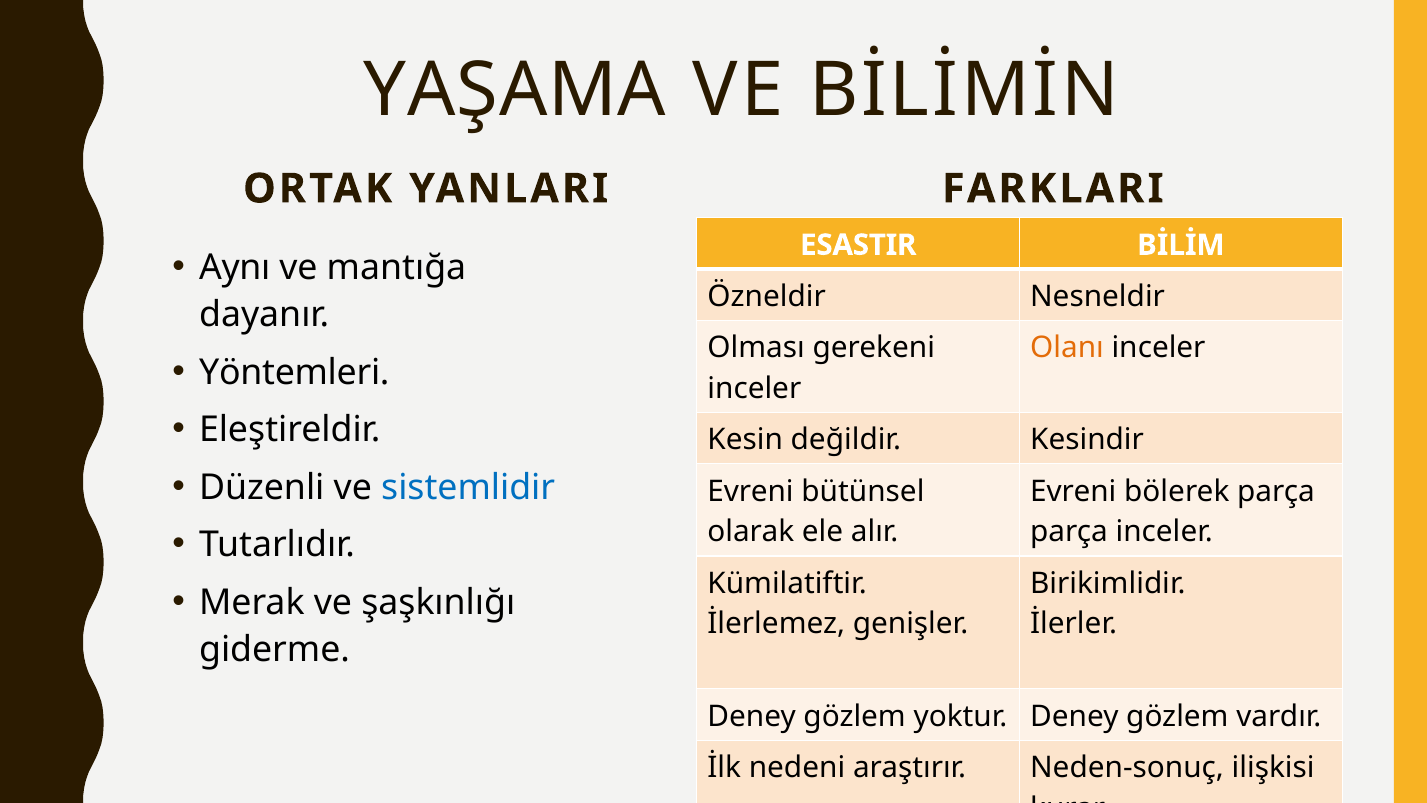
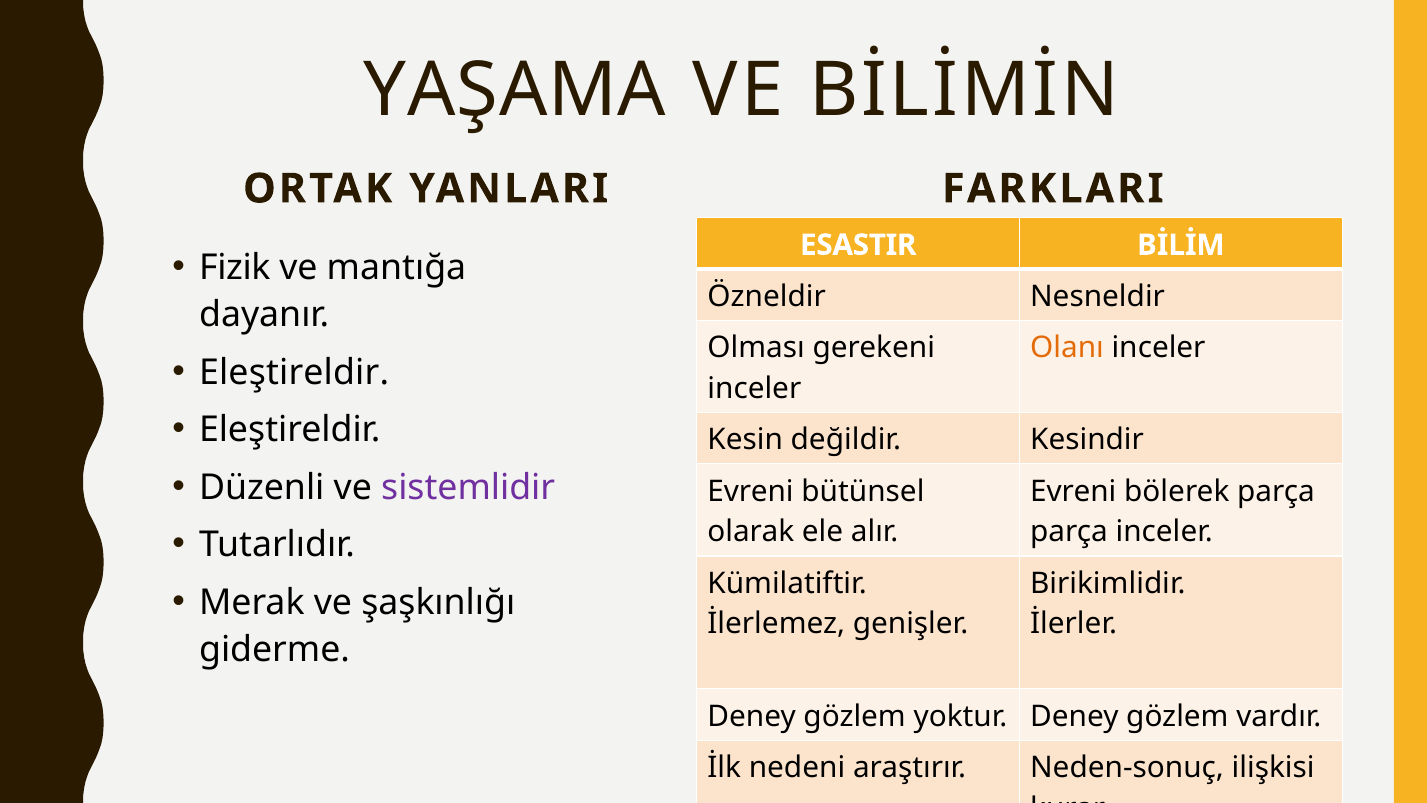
Aynı: Aynı -> Fizik
Yöntemleri at (294, 372): Yöntemleri -> Eleştireldir
sistemlidir colour: blue -> purple
